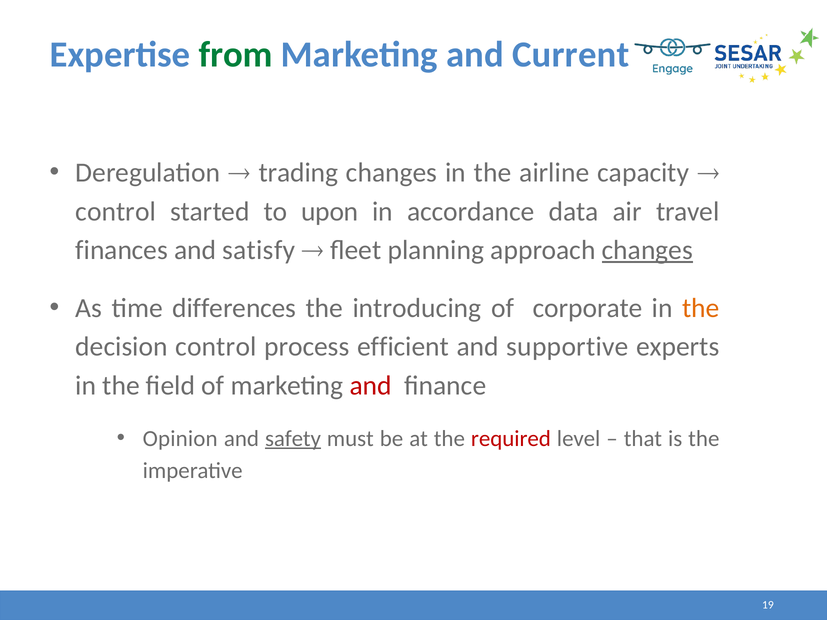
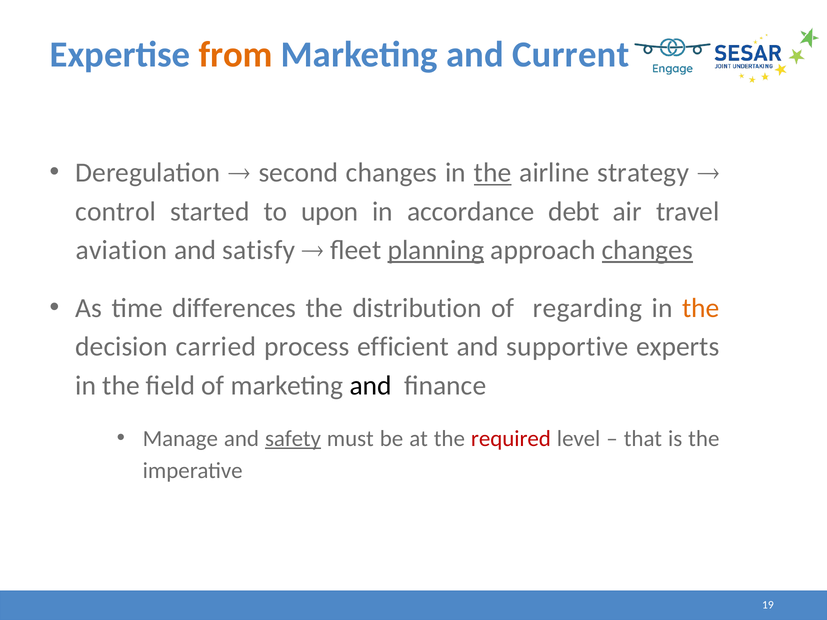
from colour: green -> orange
trading: trading -> second
the at (493, 173) underline: none -> present
capacity: capacity -> strategy
data: data -> debt
finances: finances -> aviation
planning underline: none -> present
introducing: introducing -> distribution
corporate: corporate -> regarding
decision control: control -> carried
and at (371, 386) colour: red -> black
Opinion: Opinion -> Manage
